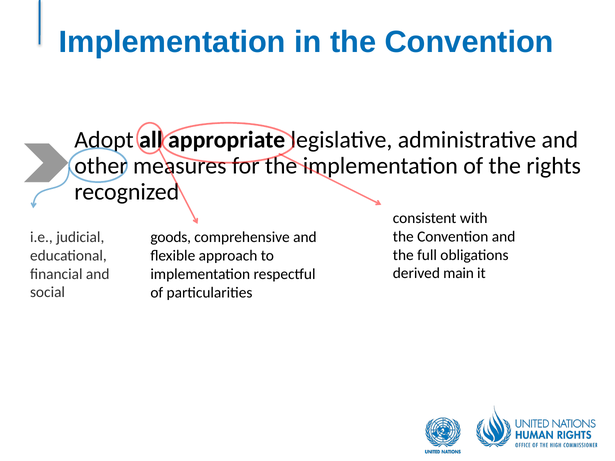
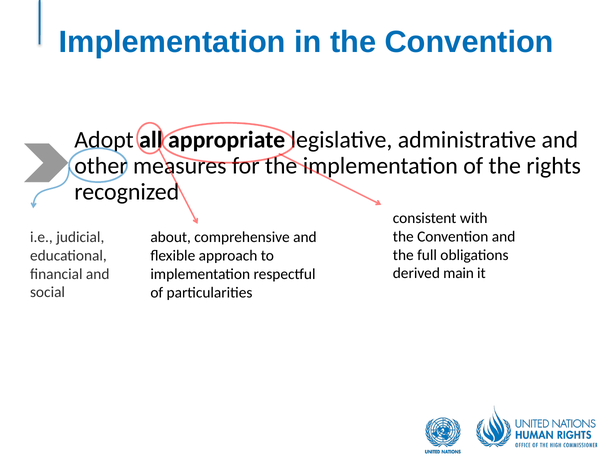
goods: goods -> about
